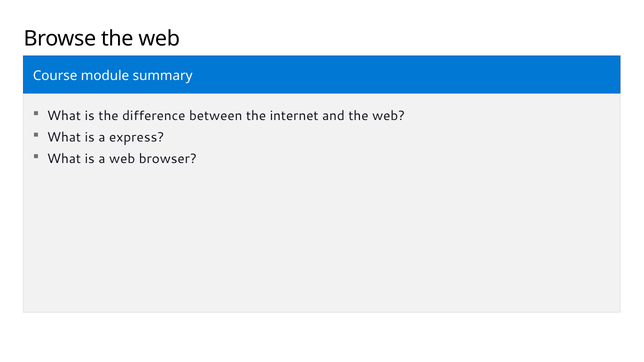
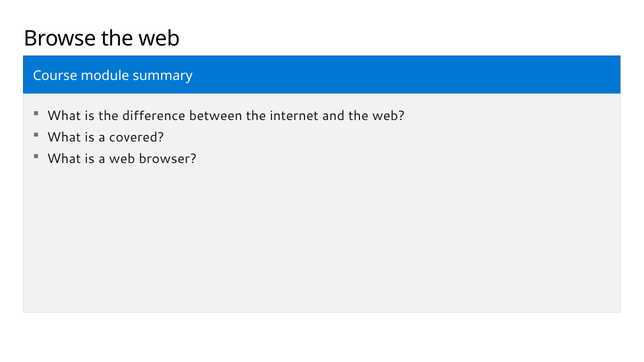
express: express -> covered
